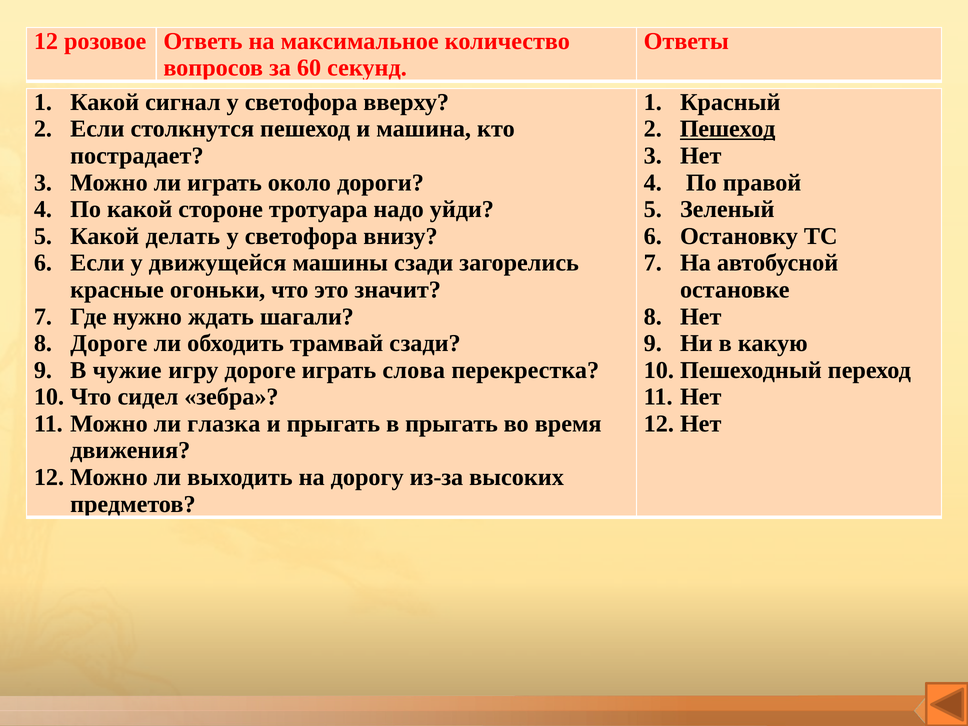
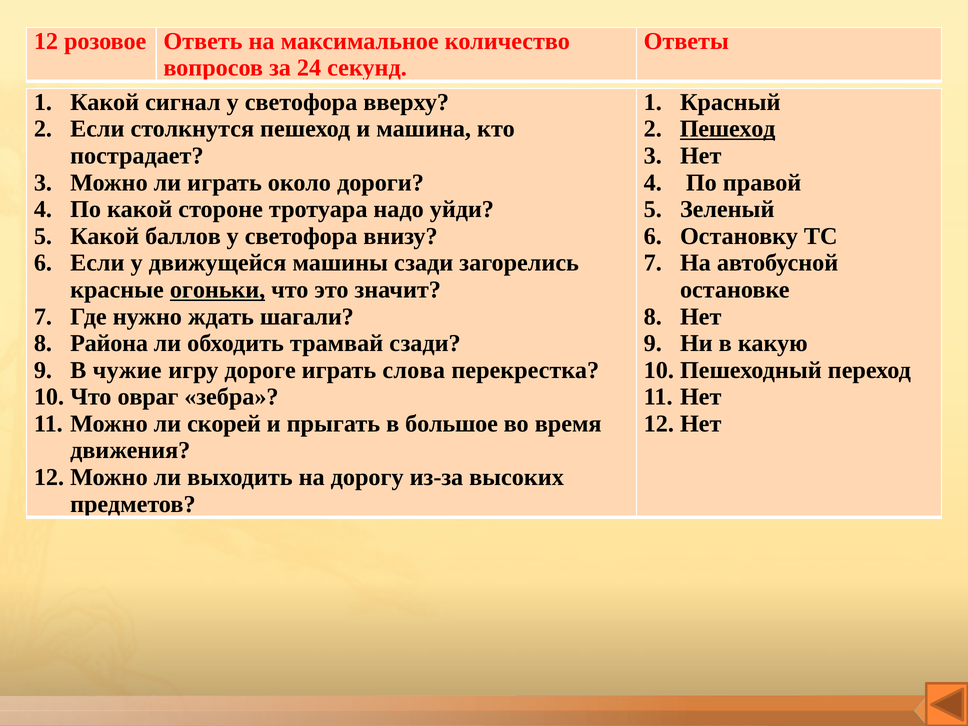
60: 60 -> 24
делать: делать -> баллов
огоньки underline: none -> present
Дороге at (109, 343): Дороге -> Района
сидел: сидел -> овраг
глазка: глазка -> скорей
в прыгать: прыгать -> большое
